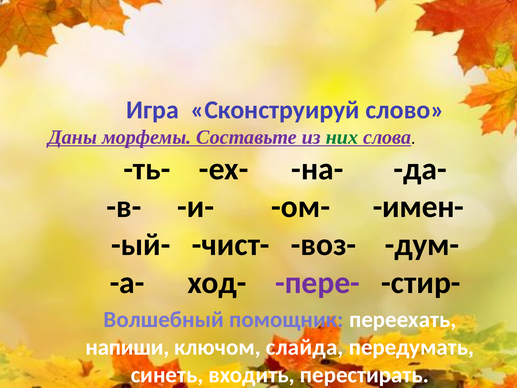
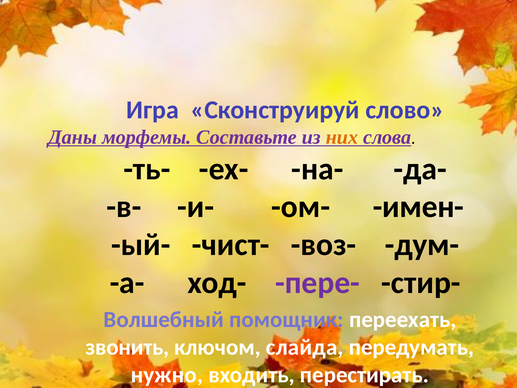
них colour: green -> orange
напиши: напиши -> звонить
синеть: синеть -> нужно
